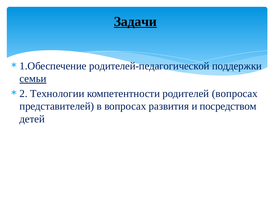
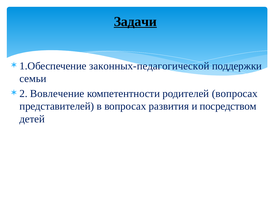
родителей-педагогической: родителей-педагогической -> законных-педагогической
семьи underline: present -> none
Технологии: Технологии -> Вовлечение
